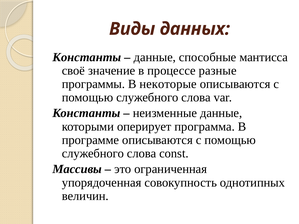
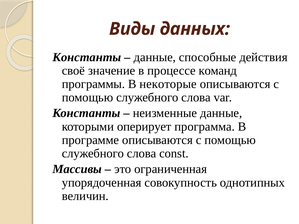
мантисса: мантисса -> действия
разные: разные -> команд
